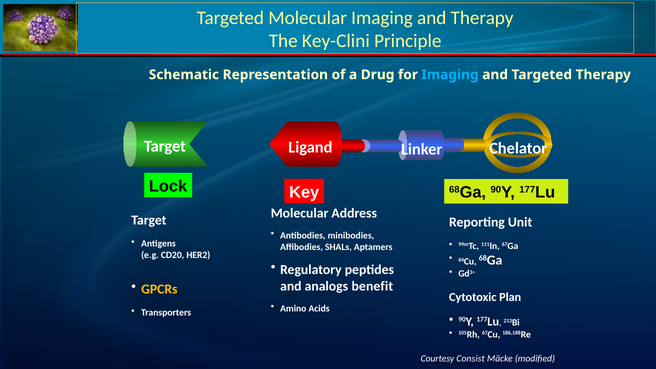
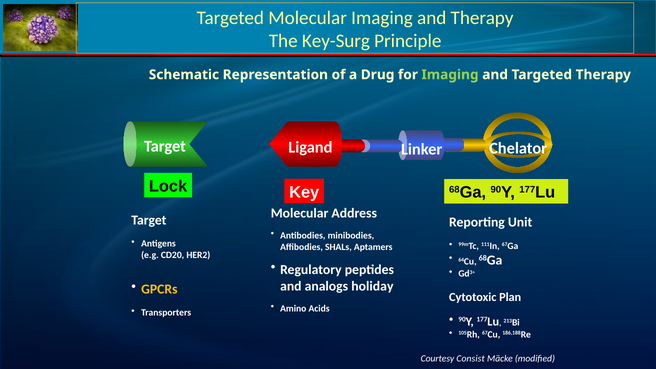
Key-Clini: Key-Clini -> Key-Surg
Imaging at (450, 75) colour: light blue -> light green
benefit: benefit -> holiday
